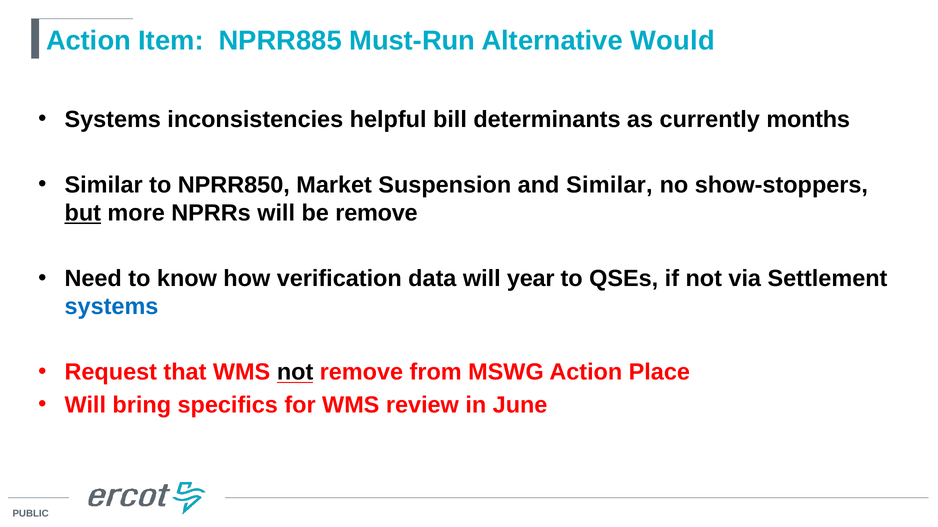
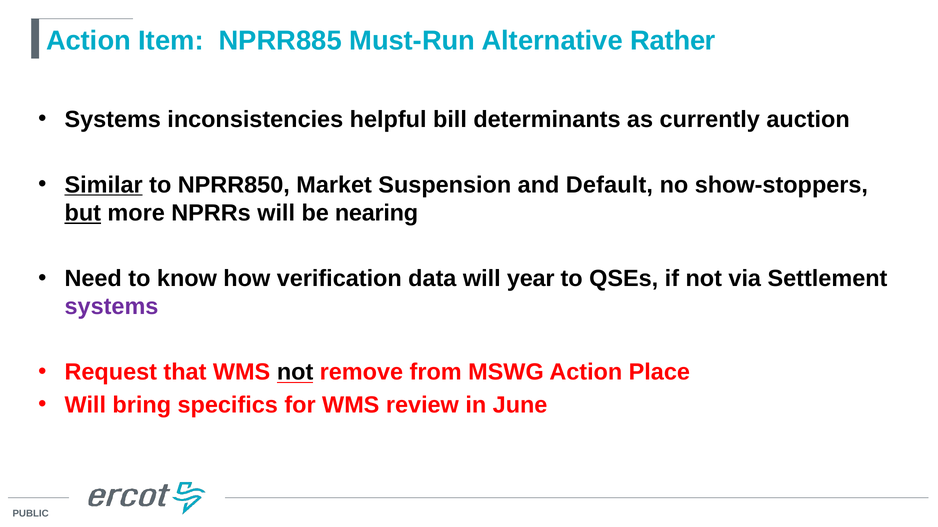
Would: Would -> Rather
months: months -> auction
Similar at (104, 185) underline: none -> present
and Similar: Similar -> Default
be remove: remove -> nearing
systems at (111, 307) colour: blue -> purple
